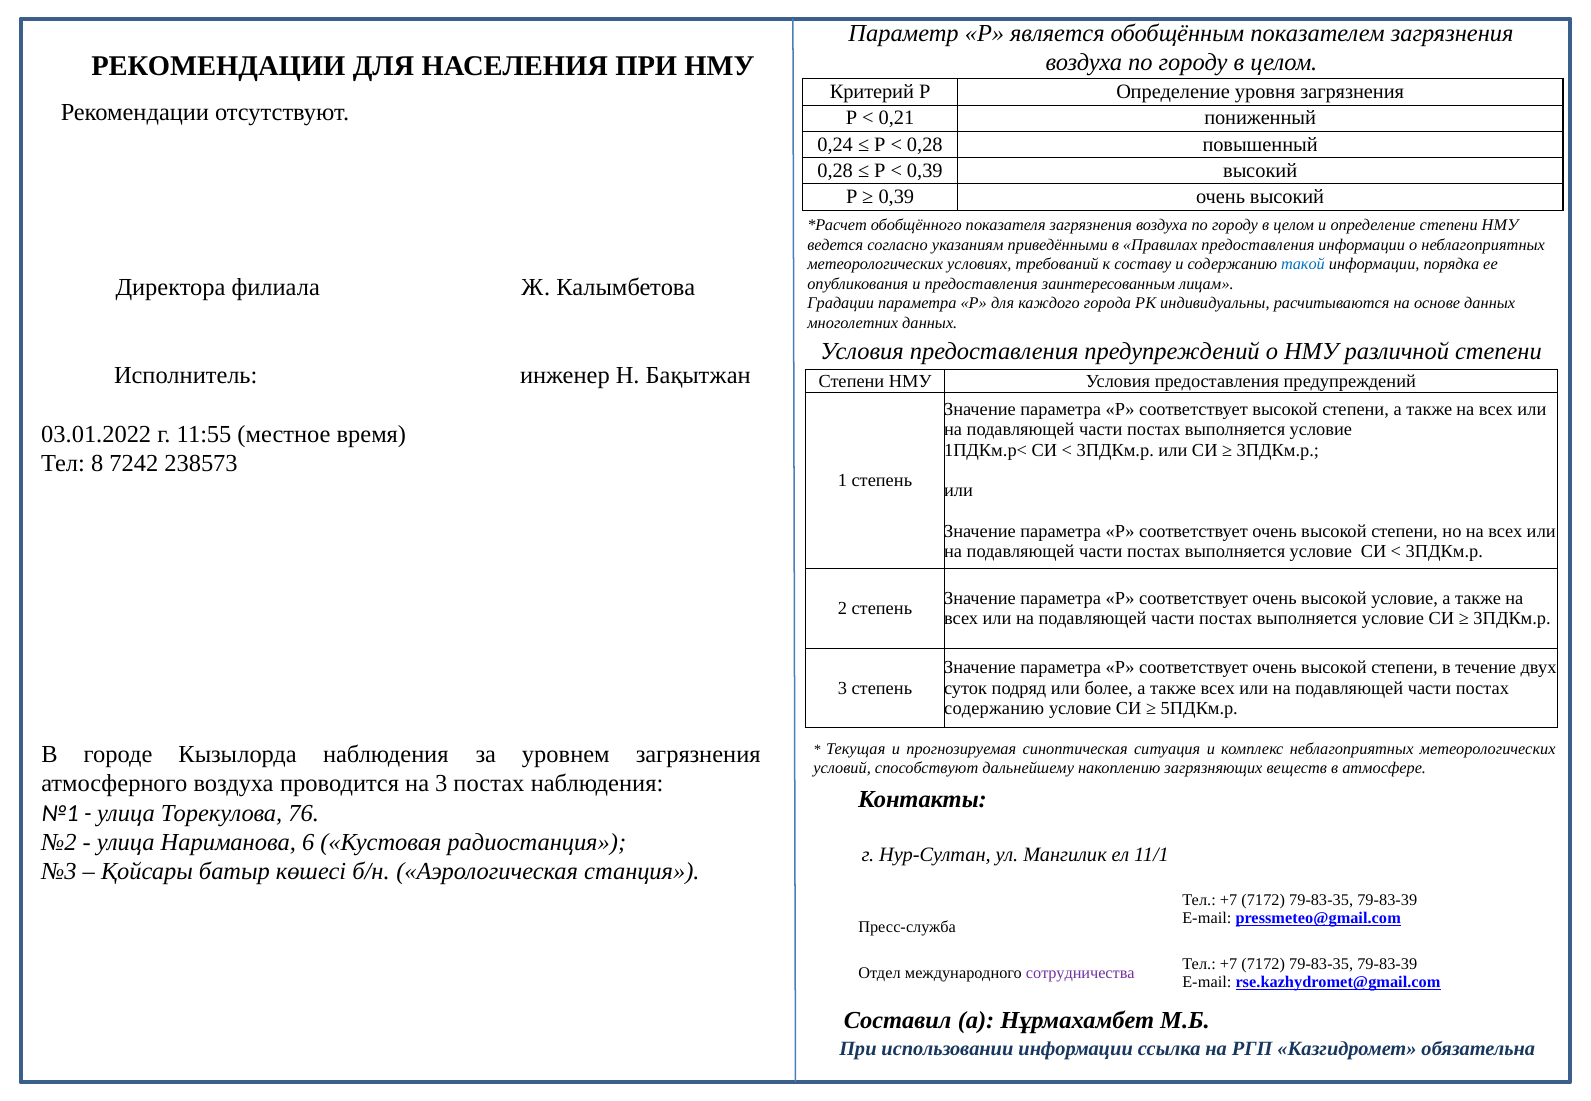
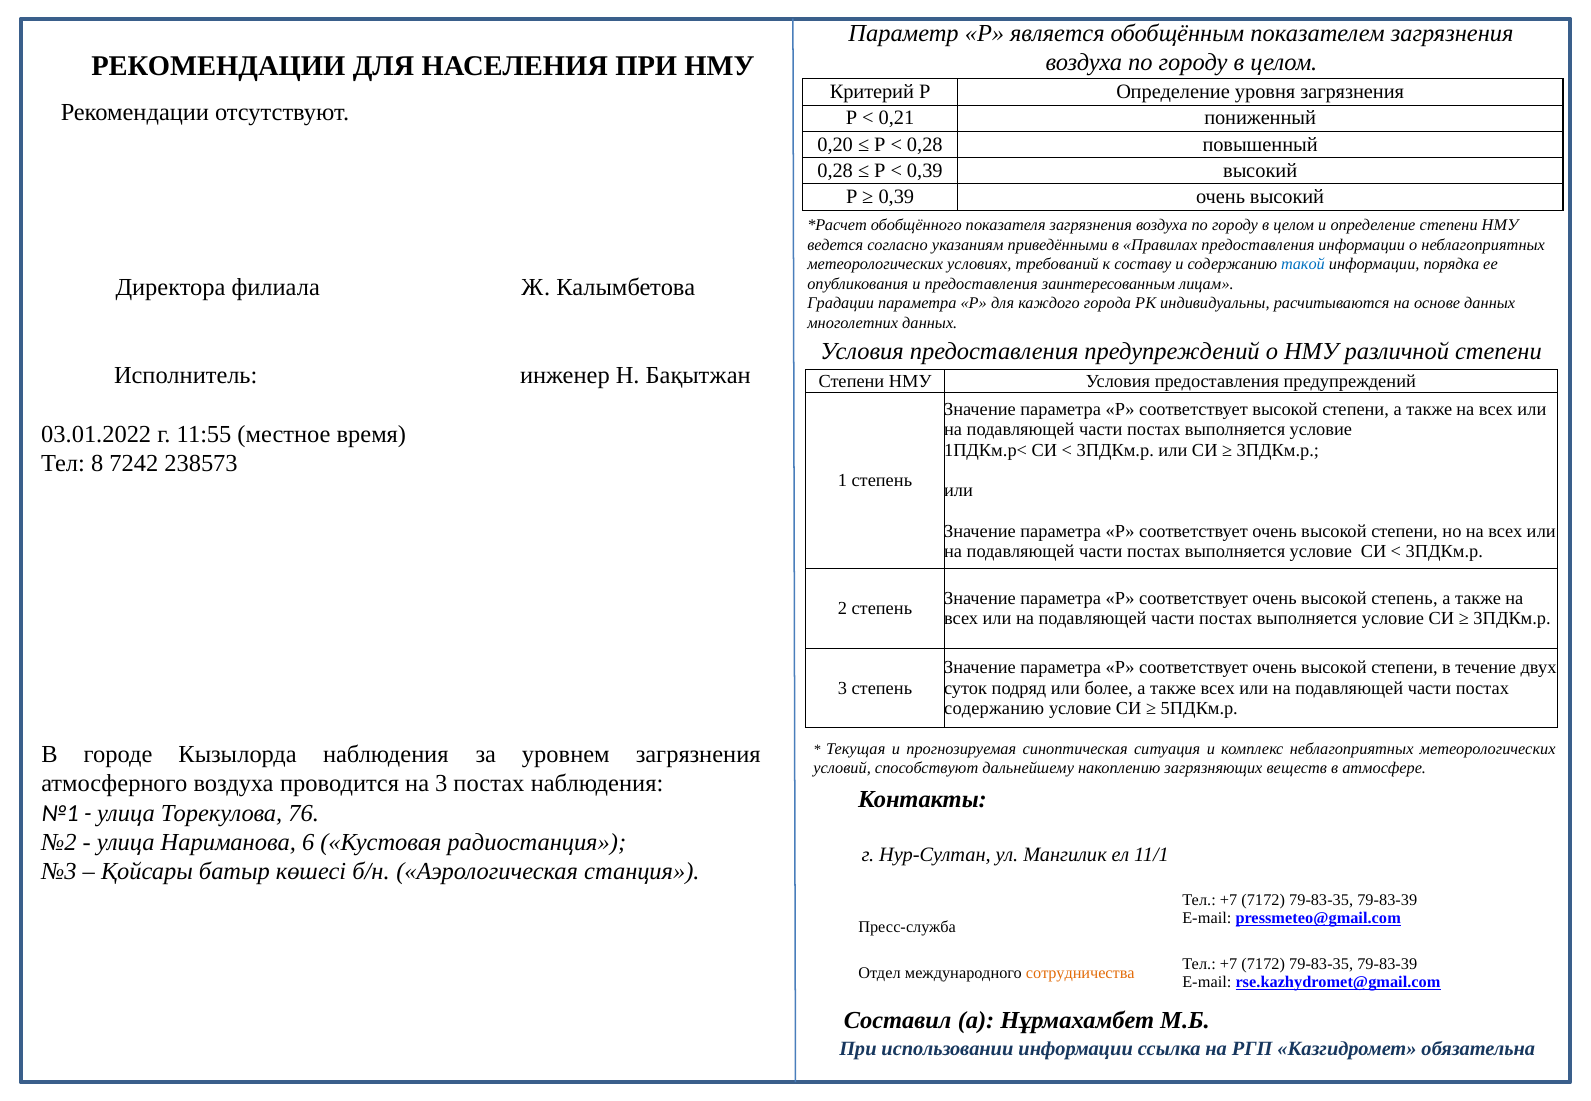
0,24: 0,24 -> 0,20
высокой условие: условие -> степень
сотрудничества colour: purple -> orange
